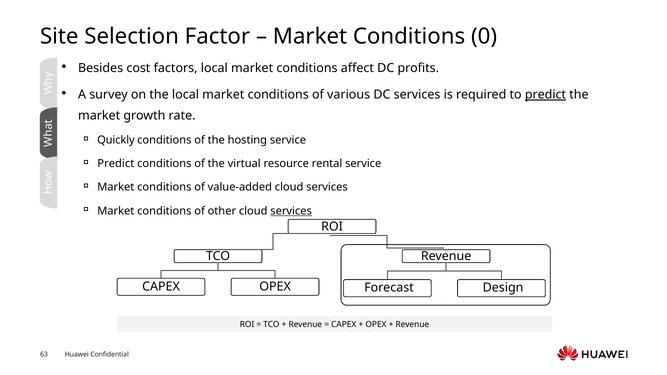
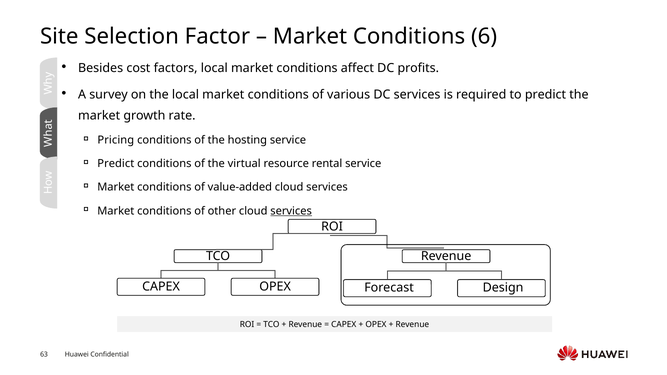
0: 0 -> 6
predict at (545, 95) underline: present -> none
Quickly: Quickly -> Pricing
